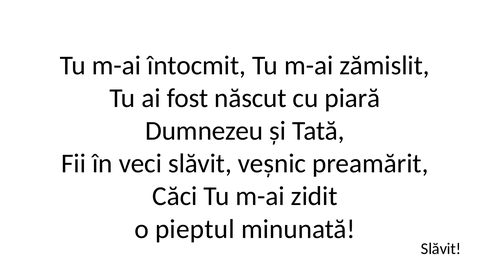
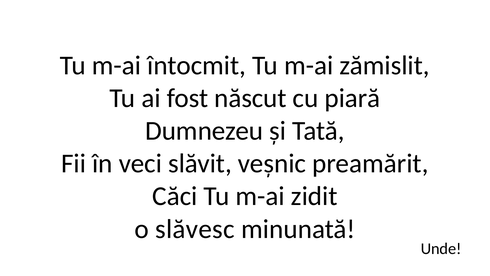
pieptul: pieptul -> slăvesc
Slăvit at (441, 249): Slăvit -> Unde
